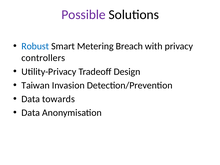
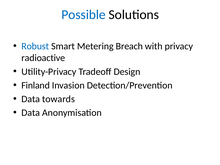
Possible colour: purple -> blue
controllers: controllers -> radioactive
Taiwan: Taiwan -> Finland
